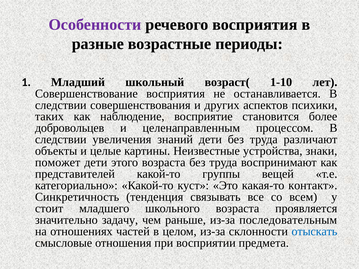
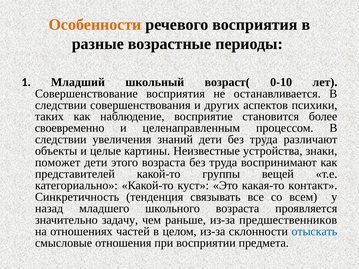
Особенности colour: purple -> orange
1-10: 1-10 -> 0-10
добровольцев: добровольцев -> своевременно
стоит: стоит -> назад
последовательным: последовательным -> предшественников
